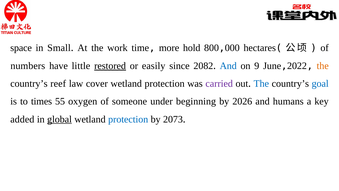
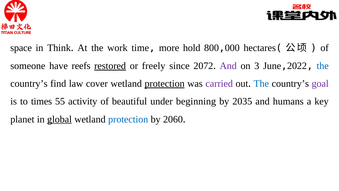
Small: Small -> Think
numbers: numbers -> someone
little: little -> reefs
easily: easily -> freely
2082: 2082 -> 2072
And at (228, 66) colour: blue -> purple
9: 9 -> 3
the at (323, 66) colour: orange -> blue
reef: reef -> find
protection at (165, 83) underline: none -> present
goal colour: blue -> purple
oxygen: oxygen -> activity
someone: someone -> beautiful
2026: 2026 -> 2035
added: added -> planet
2073: 2073 -> 2060
